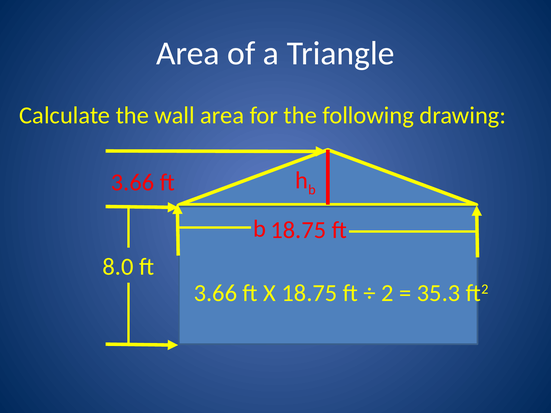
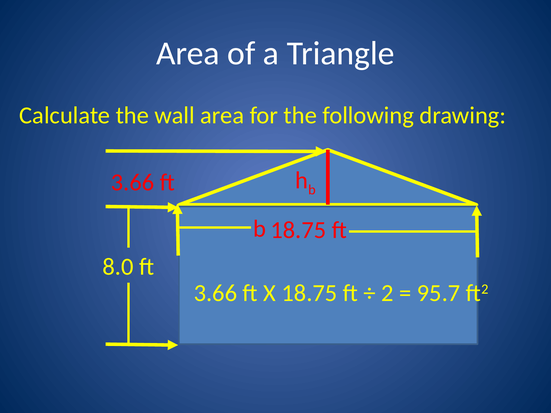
35.3: 35.3 -> 95.7
